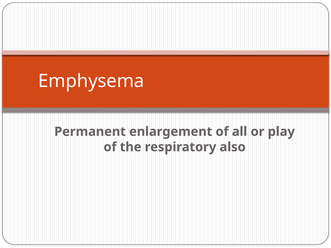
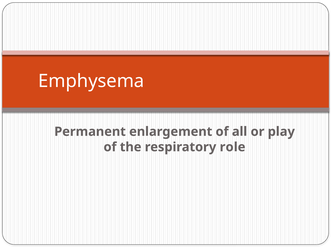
also: also -> role
